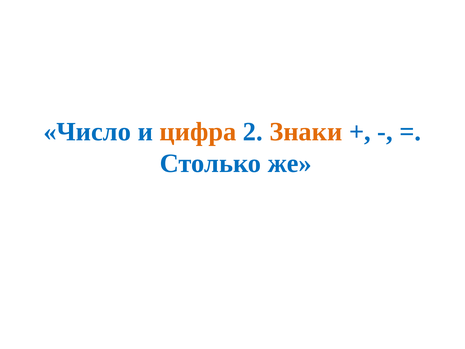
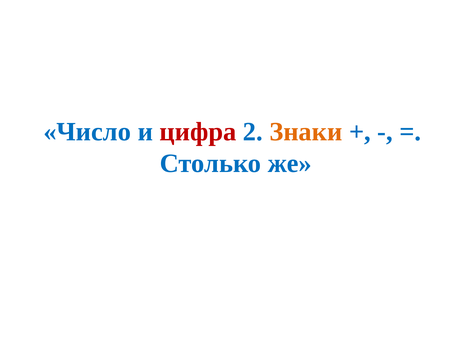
цифра colour: orange -> red
